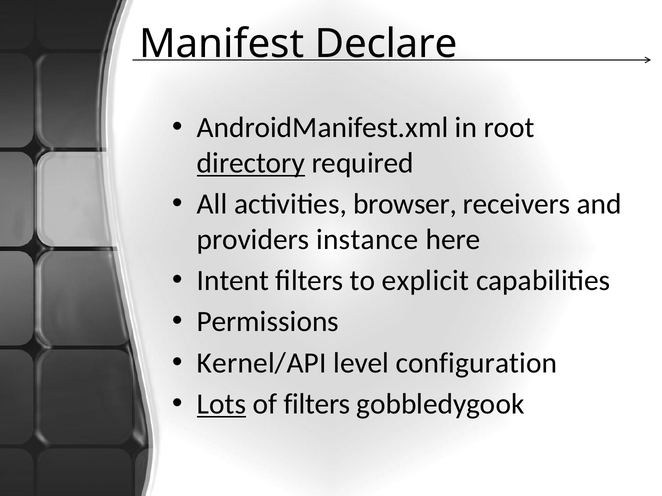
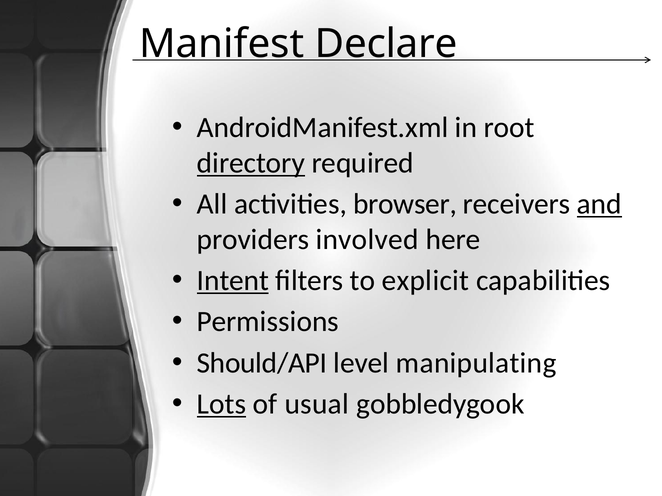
and underline: none -> present
instance: instance -> involved
Intent underline: none -> present
Kernel/API: Kernel/API -> Should/API
configuration: configuration -> manipulating
of filters: filters -> usual
